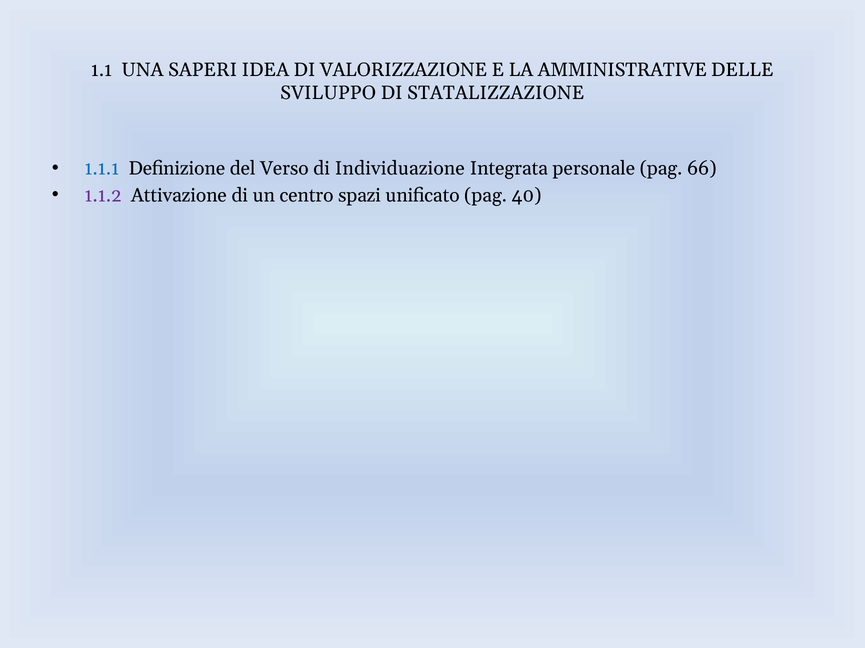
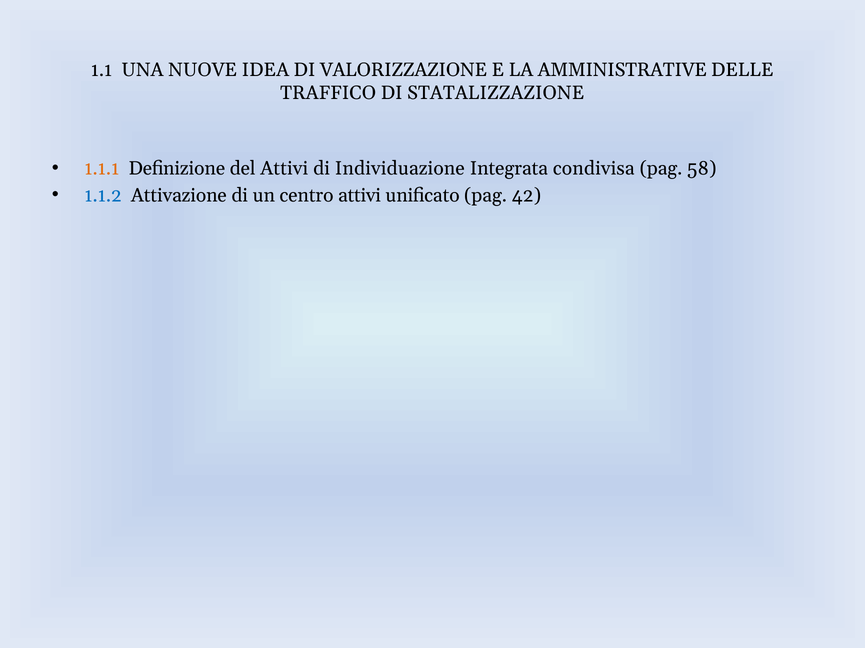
SAPERI: SAPERI -> NUOVE
SVILUPPO: SVILUPPO -> TRAFFICO
1.1.1 colour: blue -> orange
del Verso: Verso -> Attivi
personale: personale -> condivisa
66: 66 -> 58
1.1.2 colour: purple -> blue
centro spazi: spazi -> attivi
40: 40 -> 42
